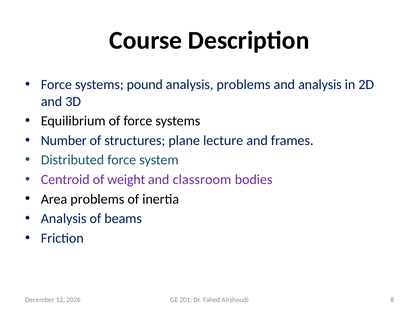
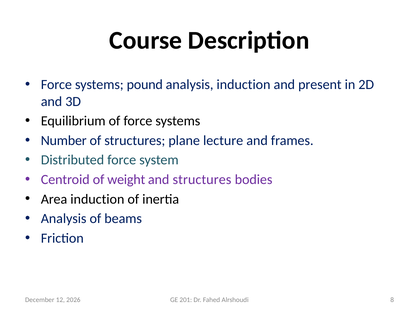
analysis problems: problems -> induction
and analysis: analysis -> present
and classroom: classroom -> structures
Area problems: problems -> induction
